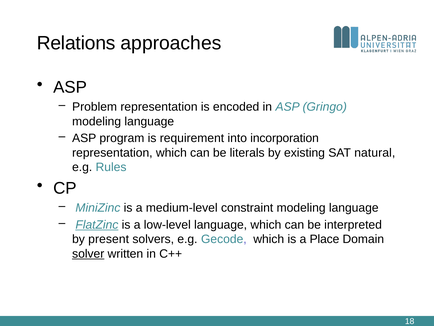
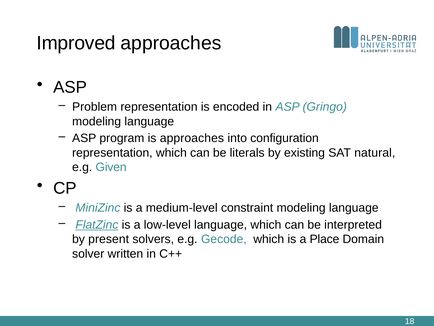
Relations: Relations -> Improved
is requirement: requirement -> approaches
incorporation: incorporation -> configuration
Rules: Rules -> Given
solver underline: present -> none
